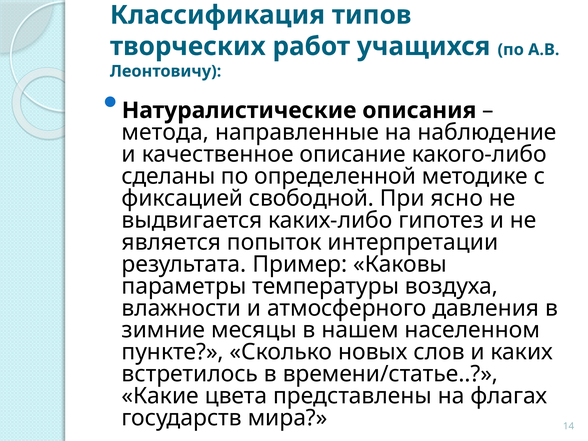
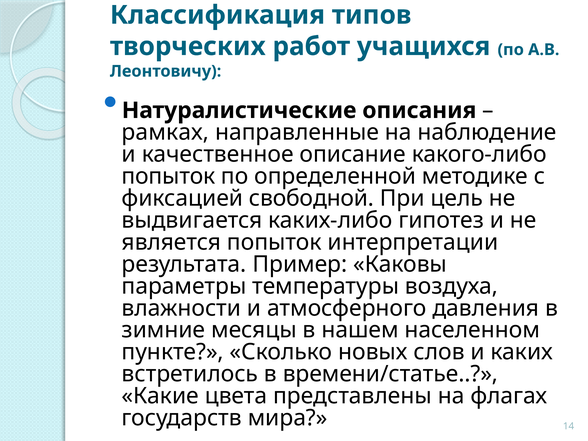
метода: метода -> рамках
сделаны at (168, 176): сделаны -> попыток
ясно: ясно -> цель
